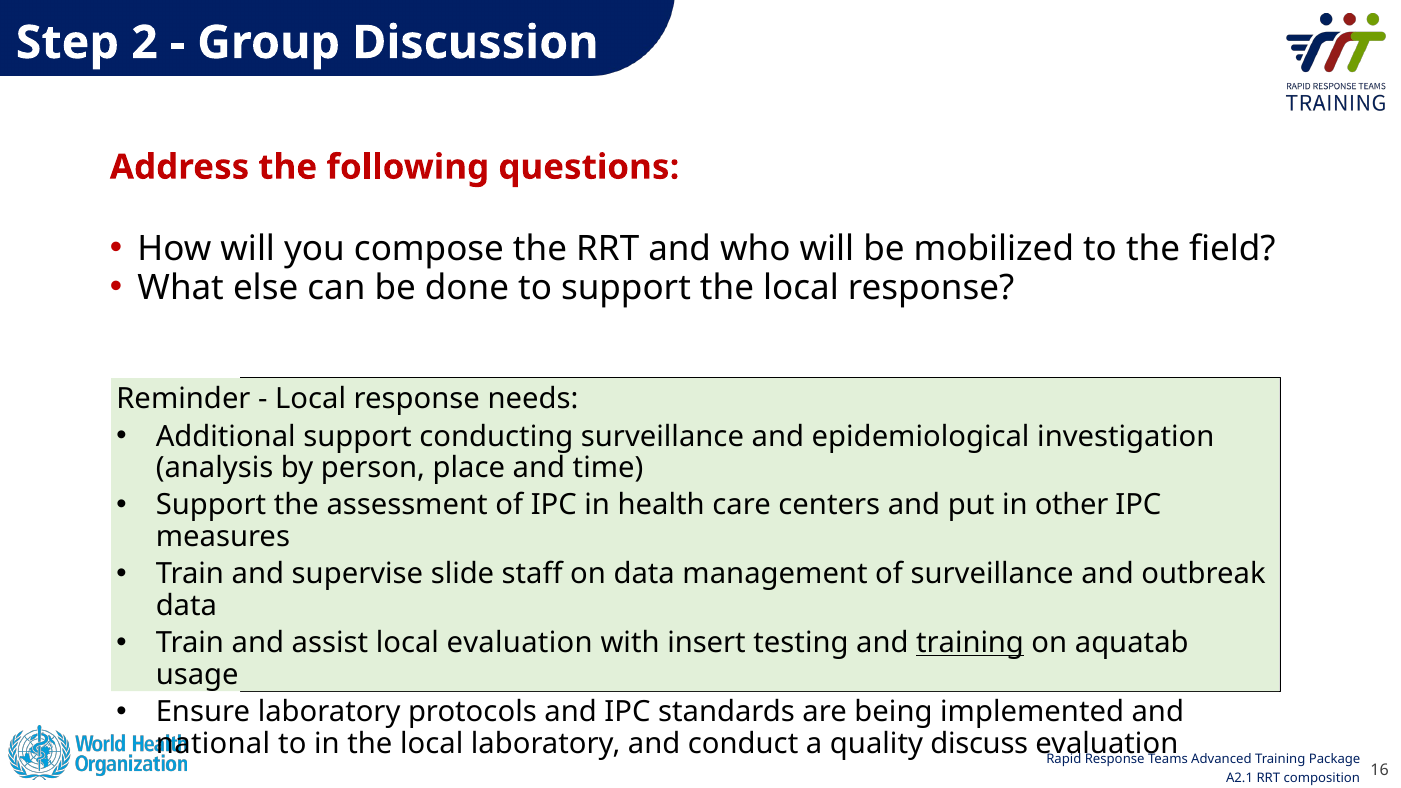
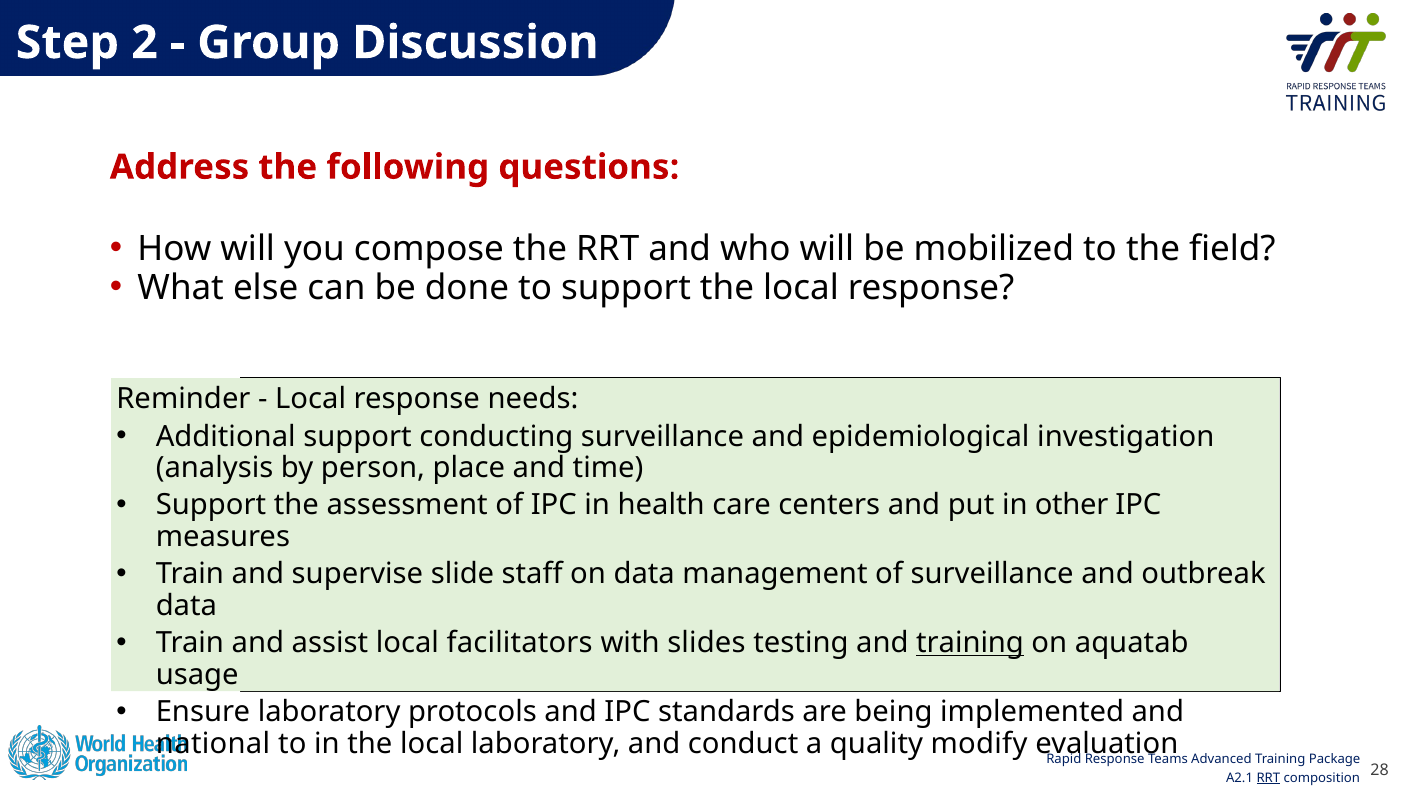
local evaluation: evaluation -> facilitators
insert: insert -> slides
discuss: discuss -> modify
RRT at (1268, 778) underline: none -> present
16: 16 -> 28
